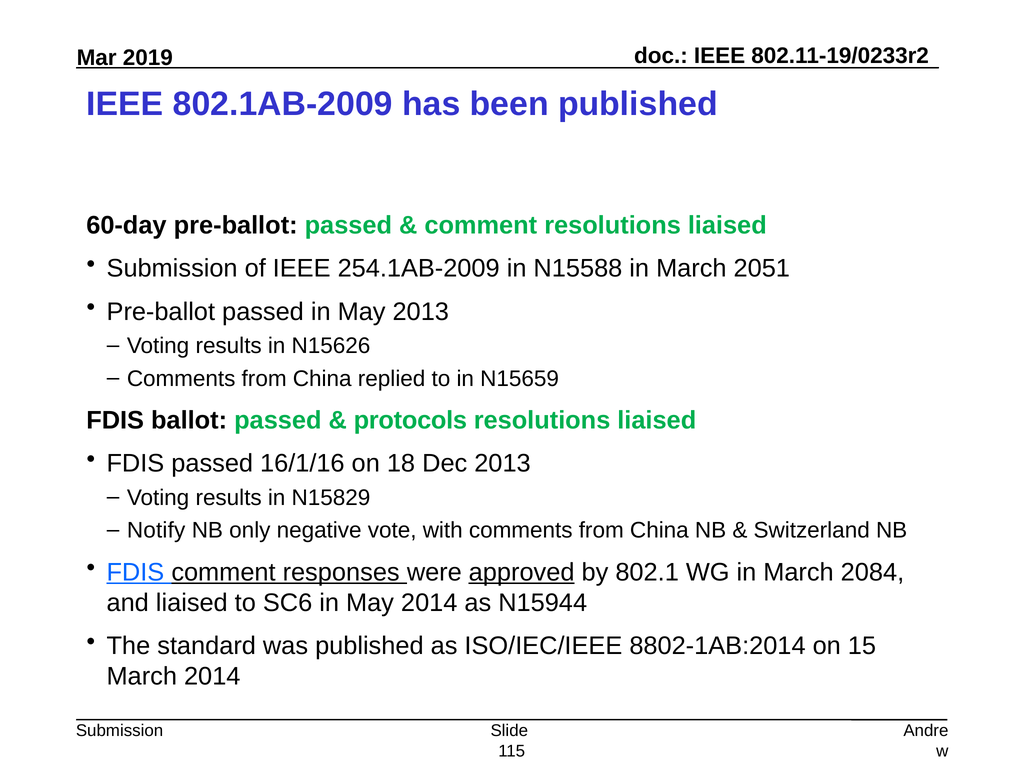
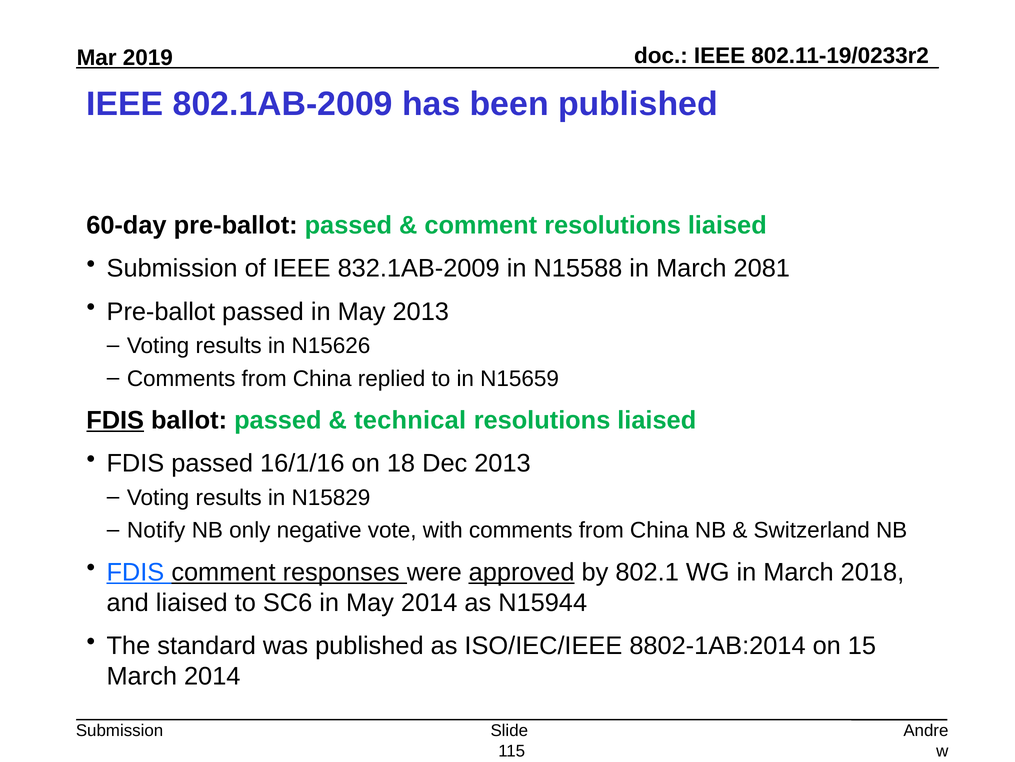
254.1AB-2009: 254.1AB-2009 -> 832.1AB-2009
2051: 2051 -> 2081
FDIS at (115, 420) underline: none -> present
protocols: protocols -> technical
2084: 2084 -> 2018
